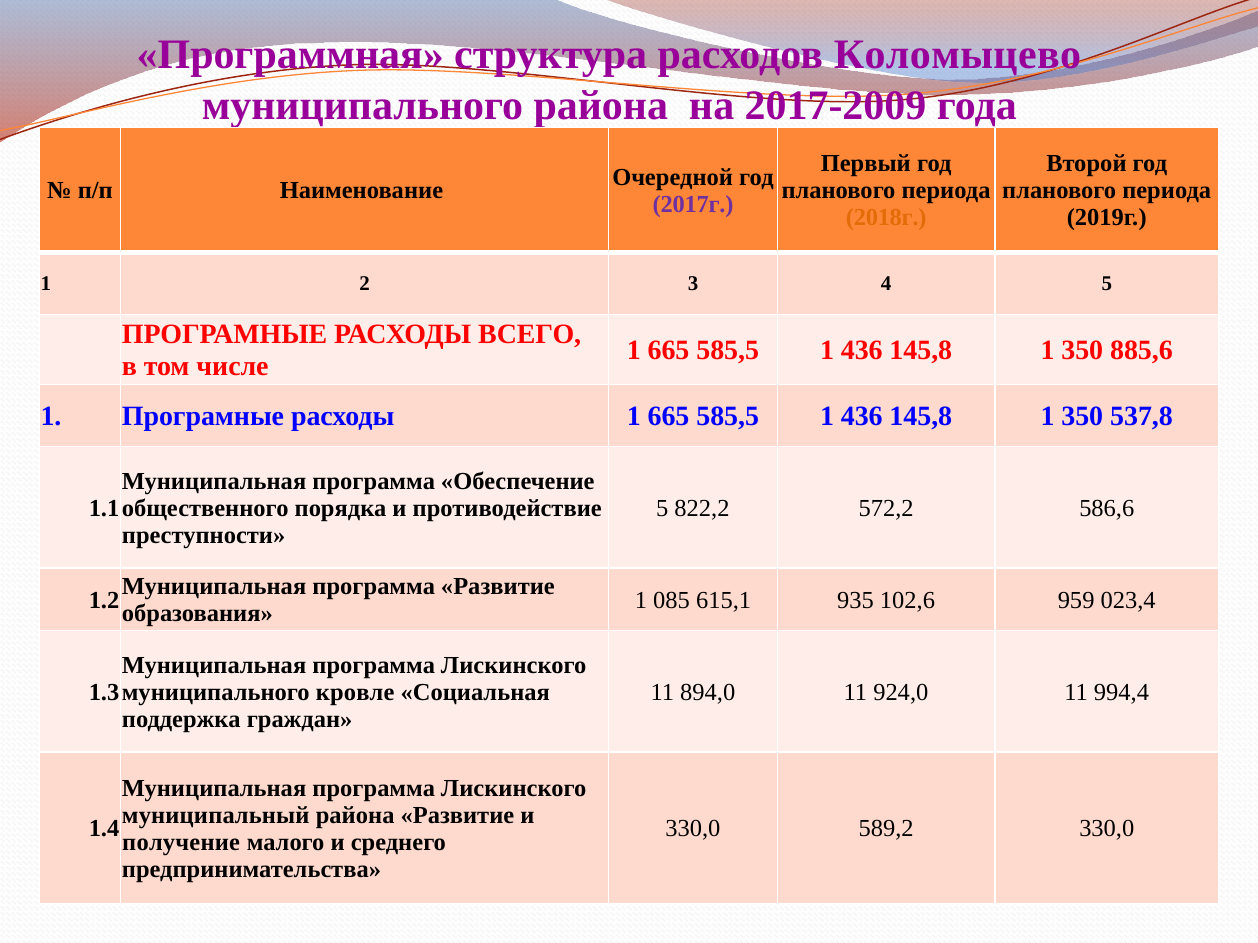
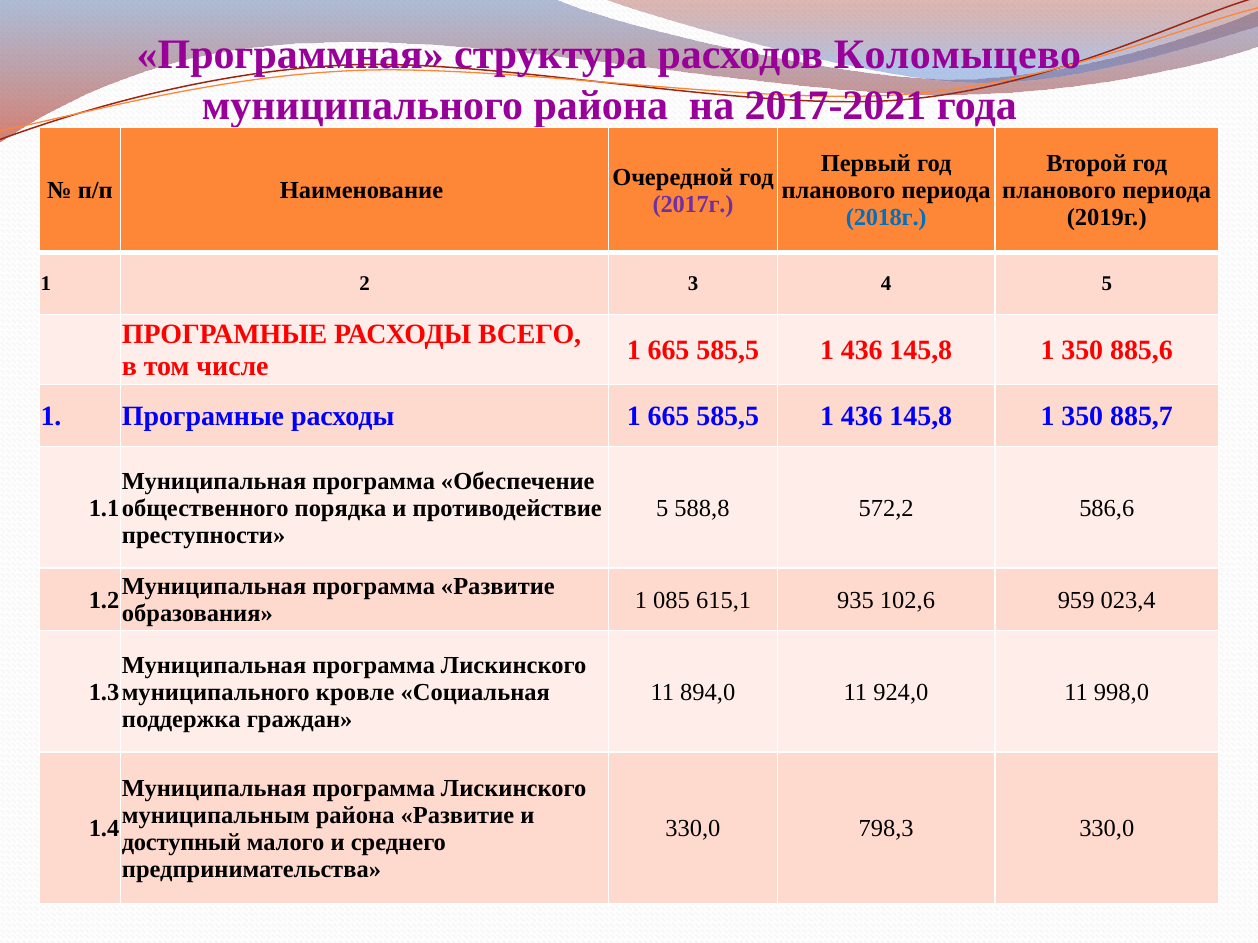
2017-2009: 2017-2009 -> 2017-2021
2018г colour: orange -> blue
537,8: 537,8 -> 885,7
822,2: 822,2 -> 588,8
994,4: 994,4 -> 998,0
муниципальный: муниципальный -> муниципальным
589,2: 589,2 -> 798,3
получение: получение -> доступный
